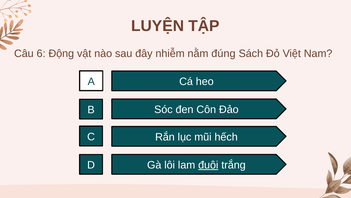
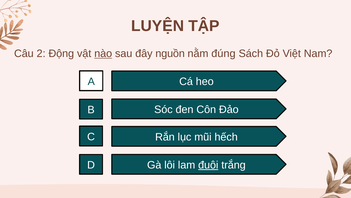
6: 6 -> 2
nào underline: none -> present
nhiễm: nhiễm -> nguồn
